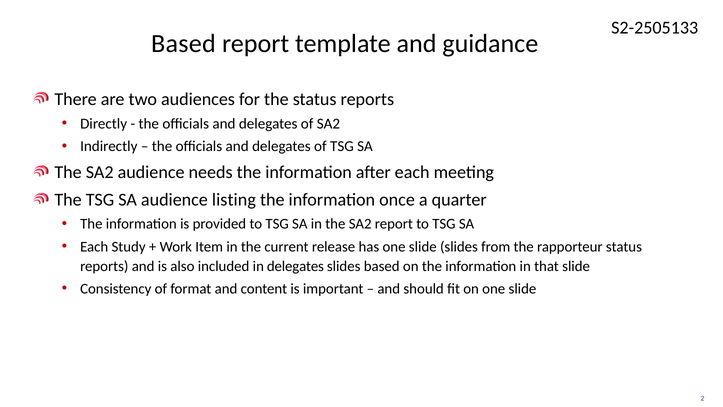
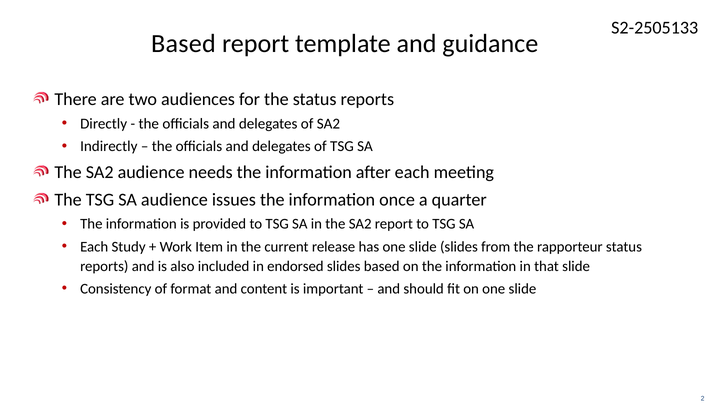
listing: listing -> issues
in delegates: delegates -> endorsed
